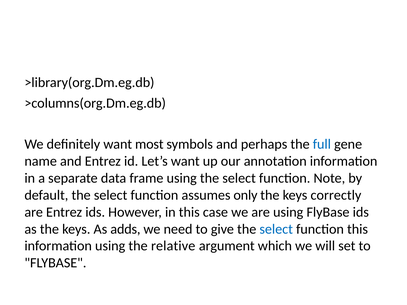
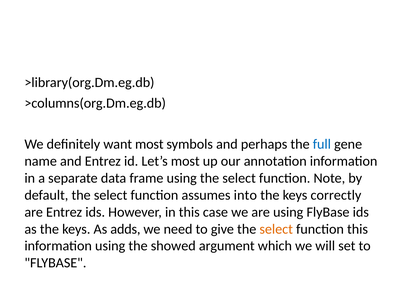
Let’s want: want -> most
only: only -> into
select at (276, 229) colour: blue -> orange
relative: relative -> showed
